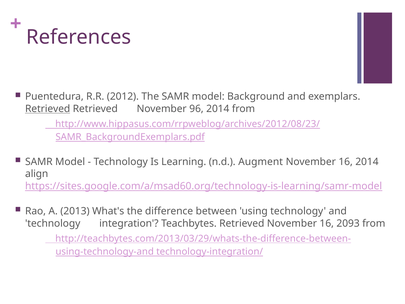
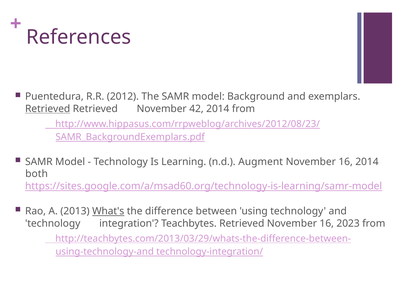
96: 96 -> 42
align: align -> both
What's underline: none -> present
2093: 2093 -> 2023
